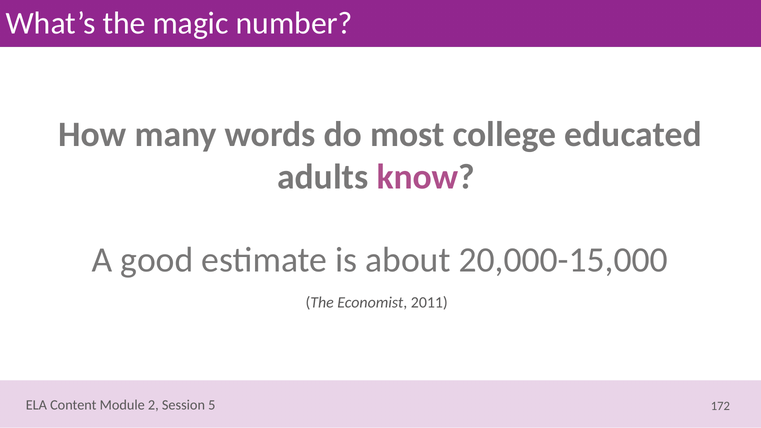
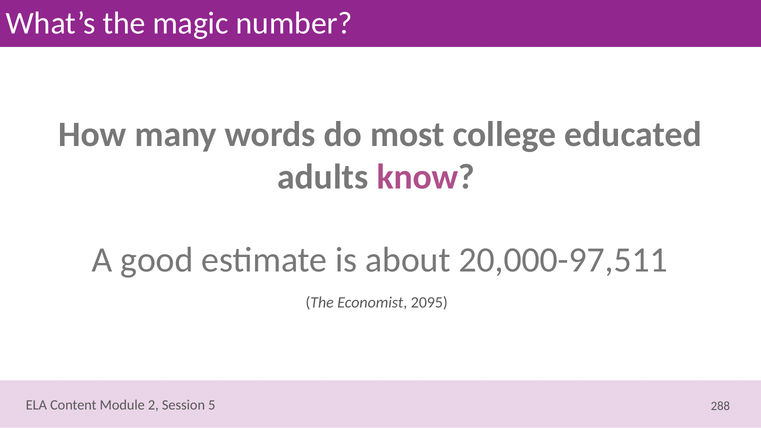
20,000-15,000: 20,000-15,000 -> 20,000-97,511
2011: 2011 -> 2095
172: 172 -> 288
